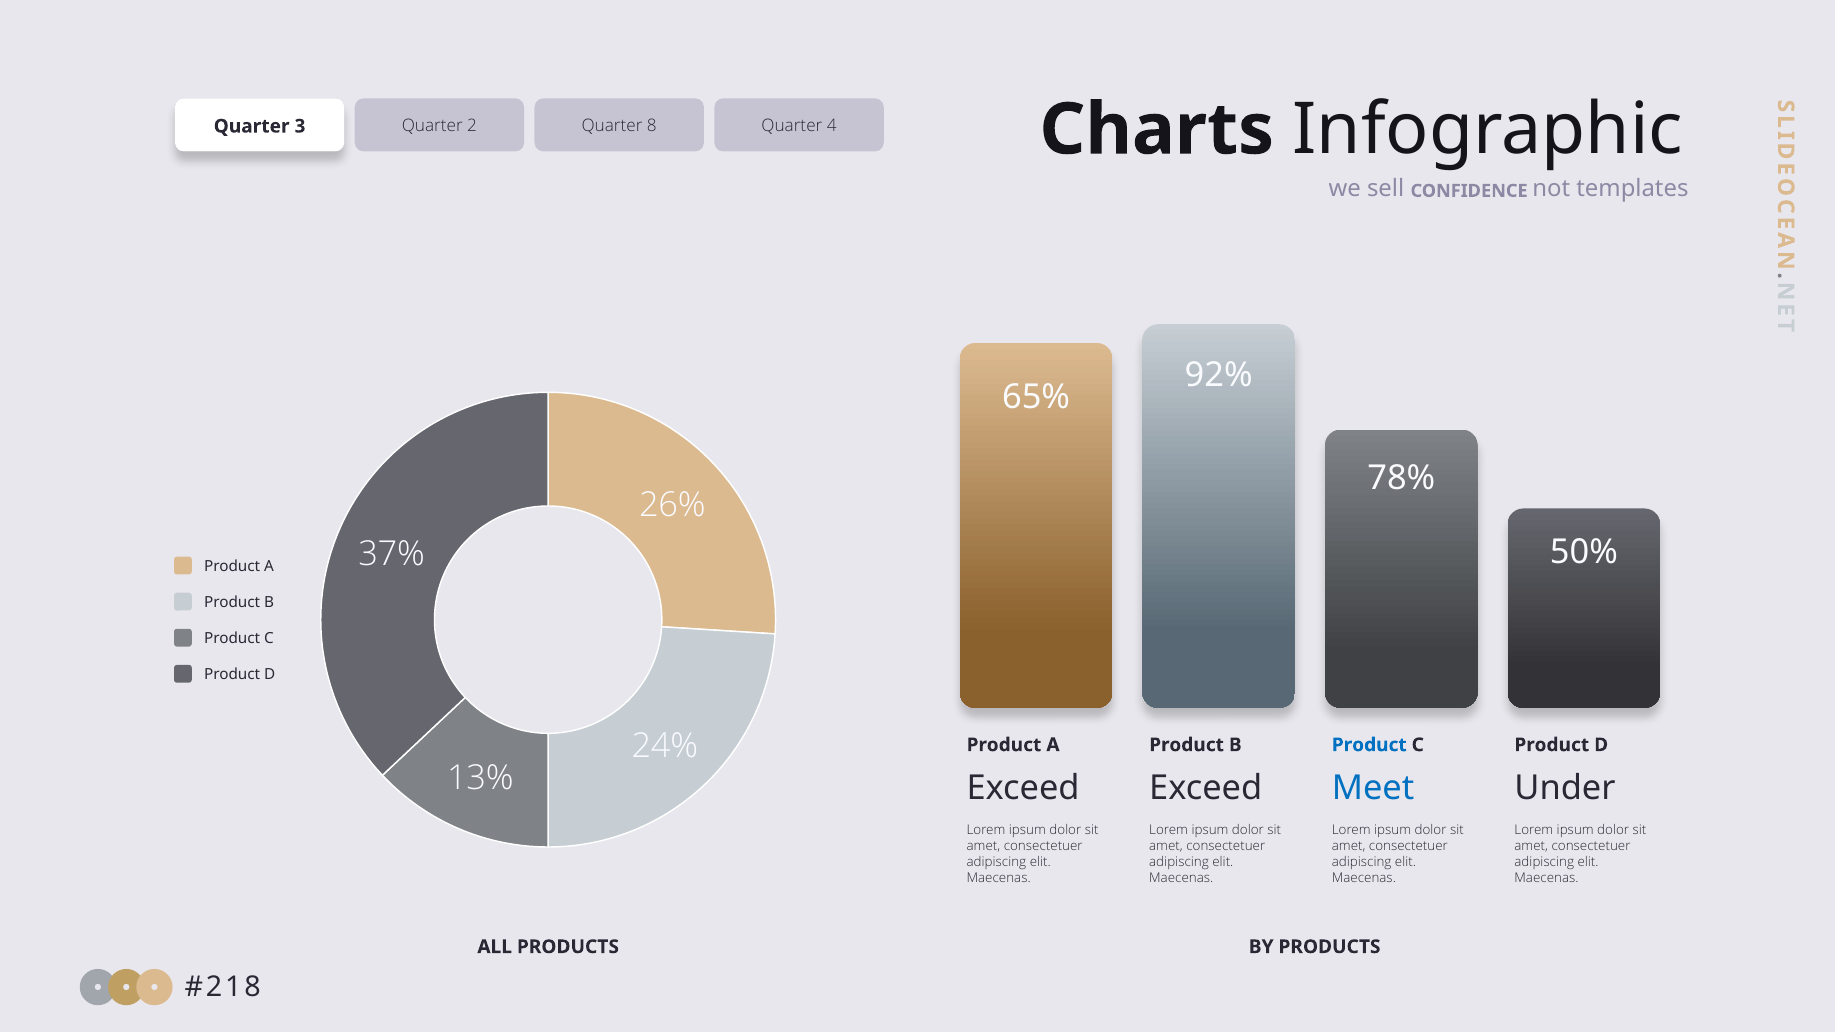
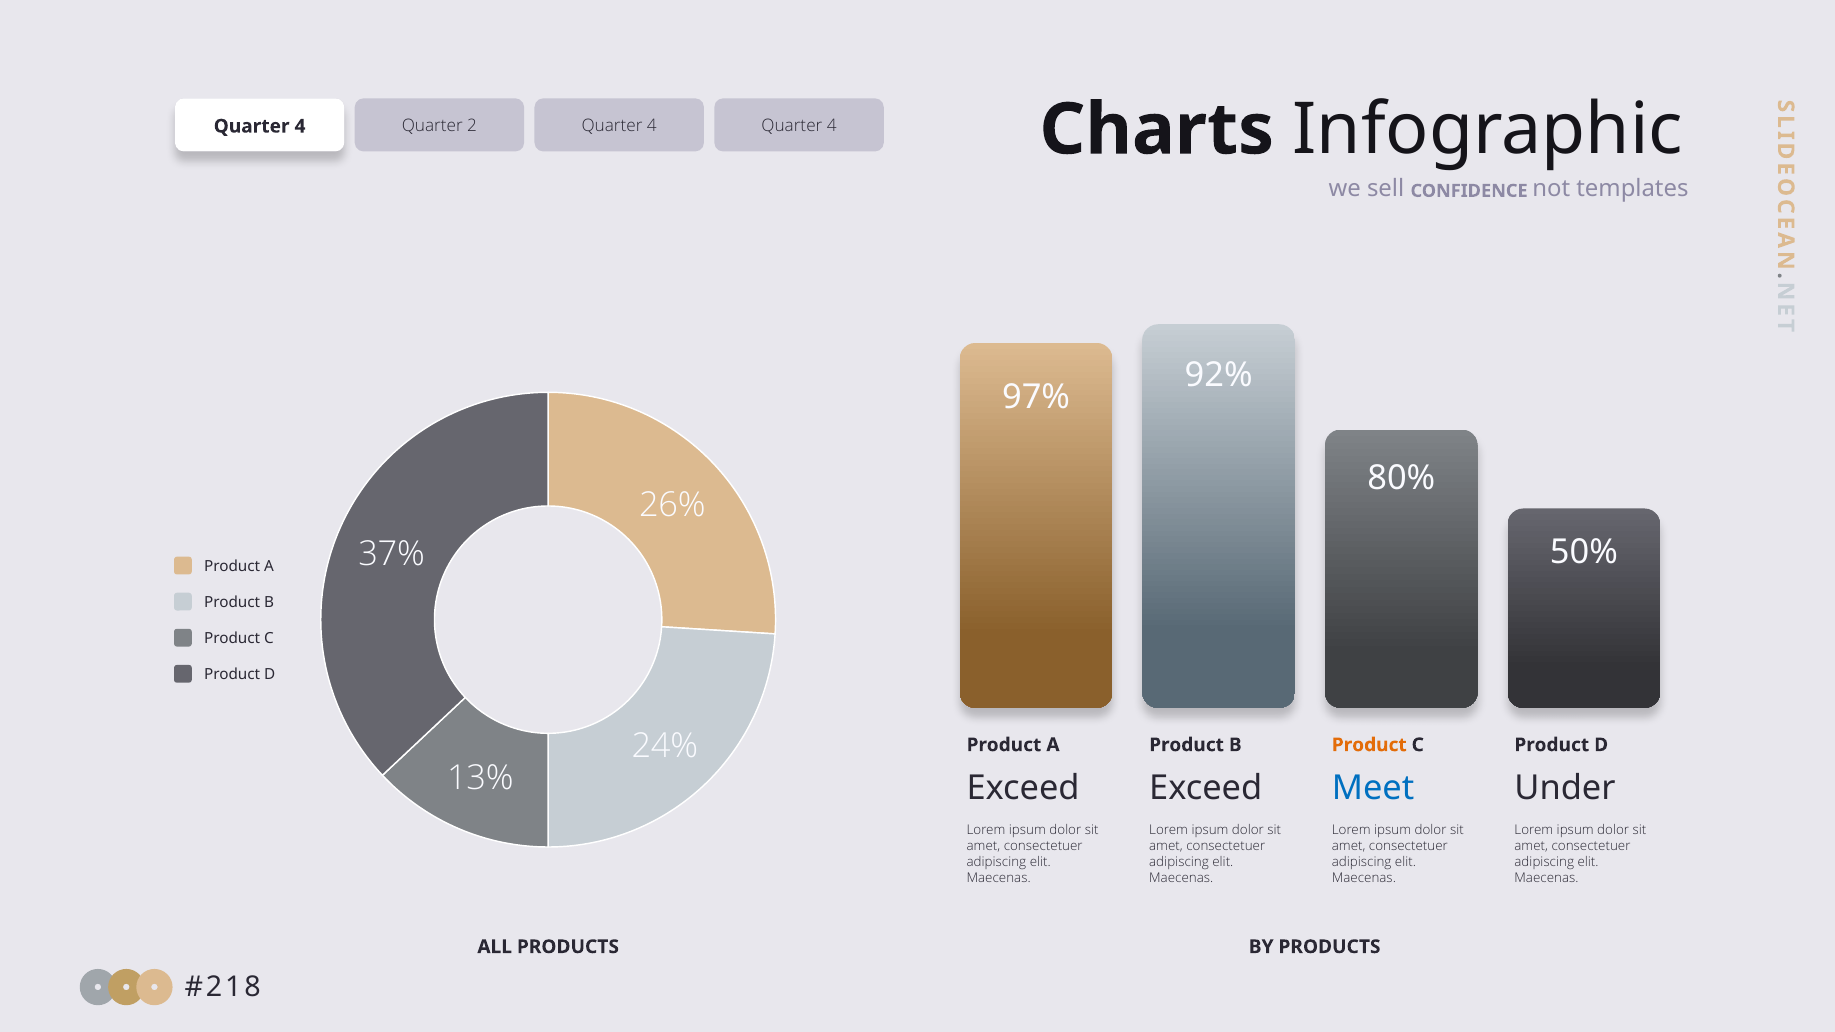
3 at (300, 126): 3 -> 4
8 at (652, 126): 8 -> 4
65%: 65% -> 97%
78%: 78% -> 80%
Product at (1369, 745) colour: blue -> orange
